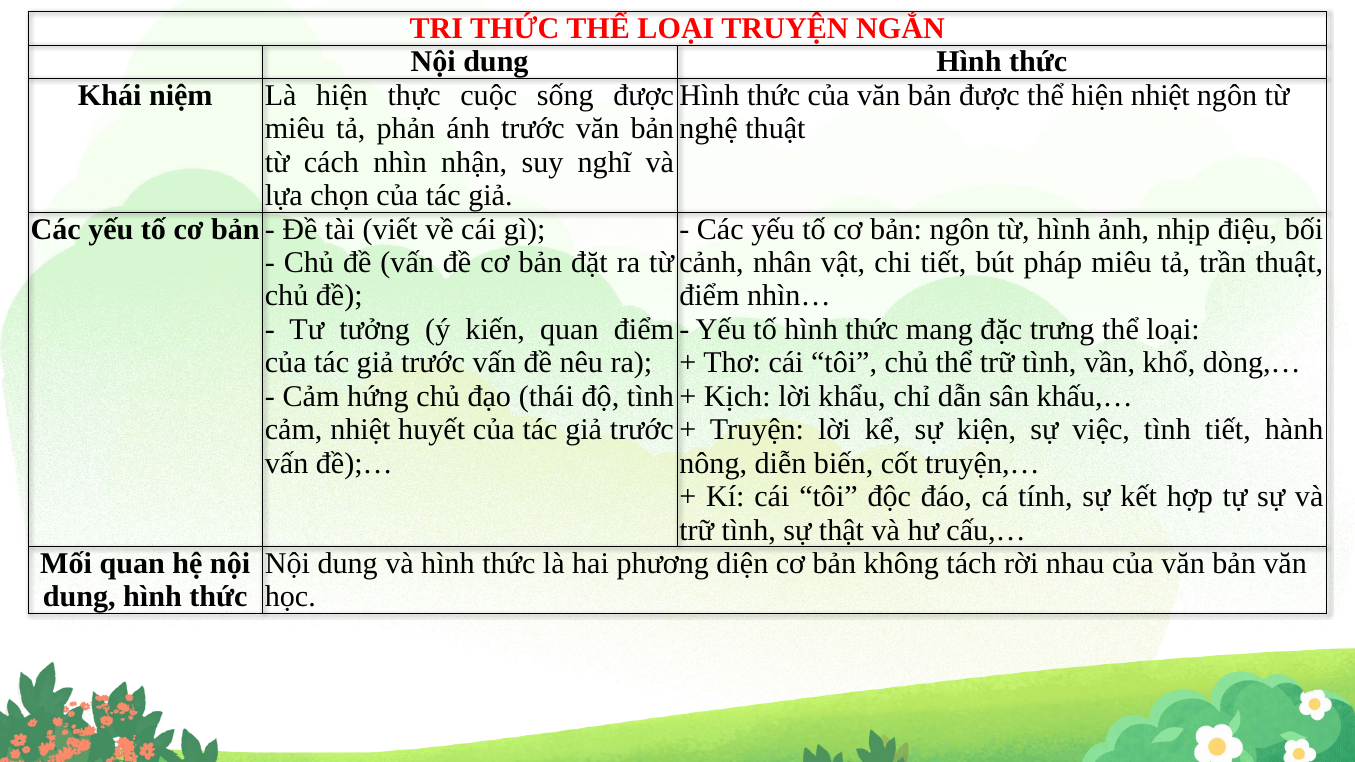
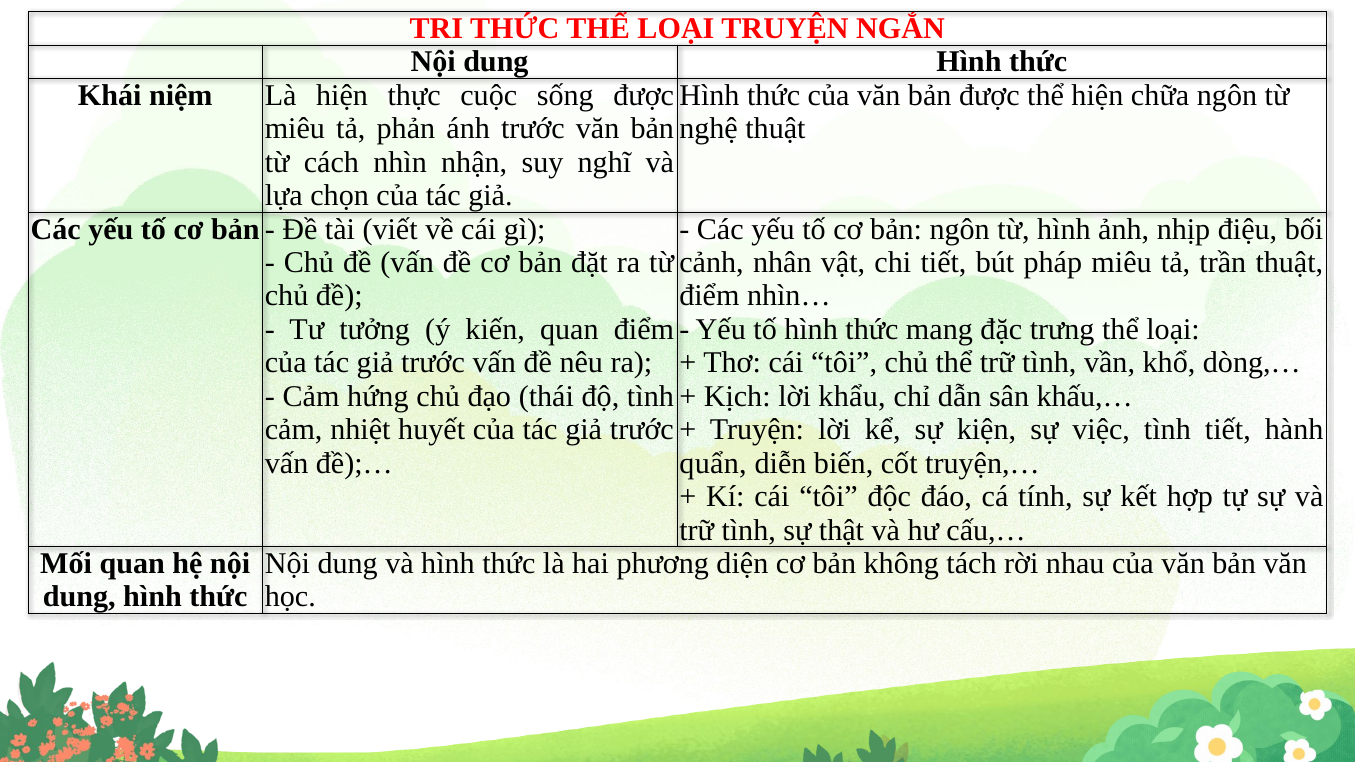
hiện nhiệt: nhiệt -> chữa
nông: nông -> quẩn
